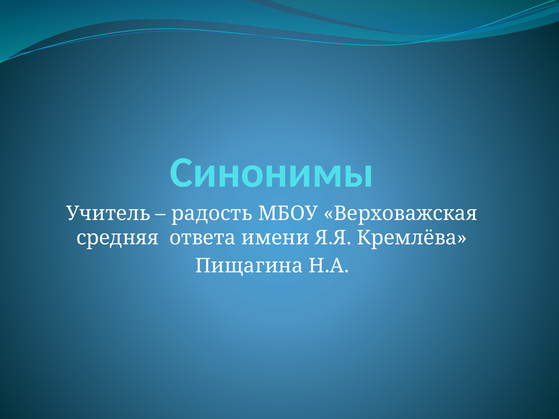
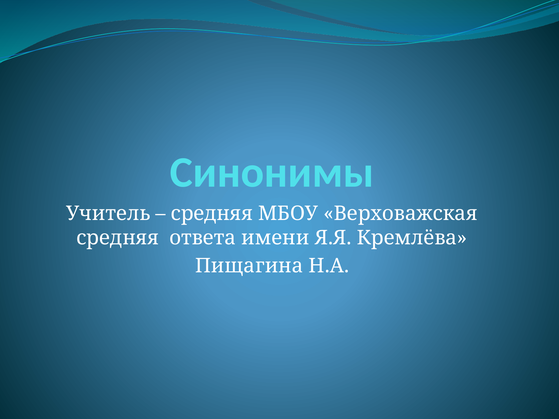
радость at (212, 214): радость -> средняя
